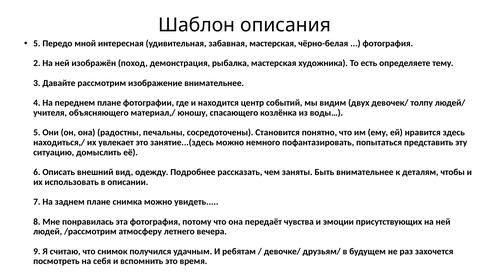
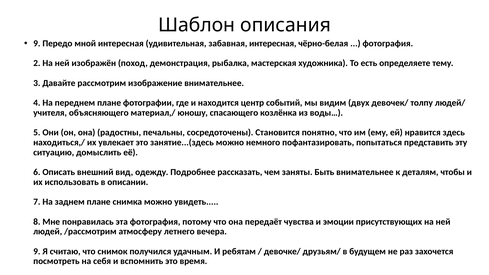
5 at (37, 43): 5 -> 9
забавная мастерская: мастерская -> интересная
